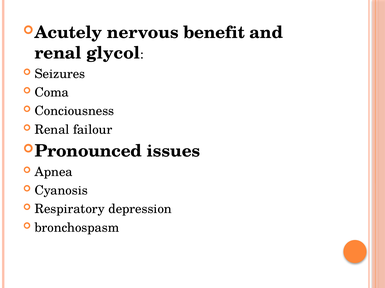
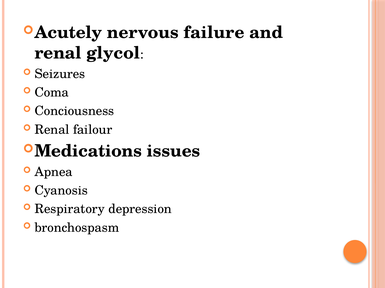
benefit: benefit -> failure
Pronounced: Pronounced -> Medications
